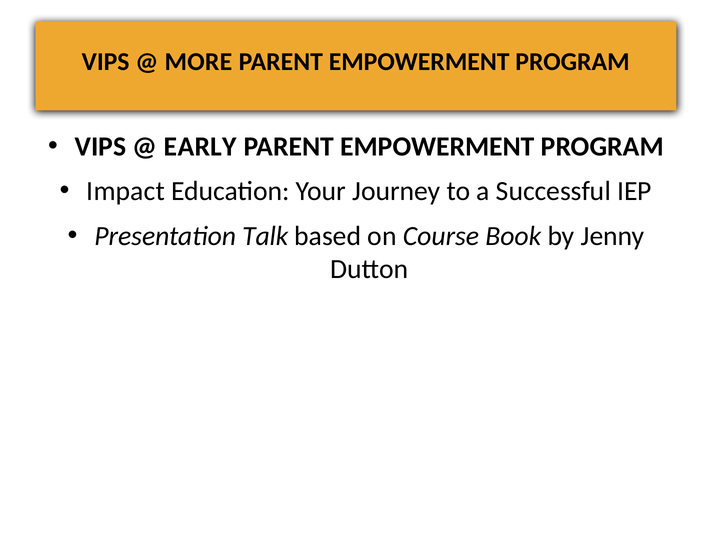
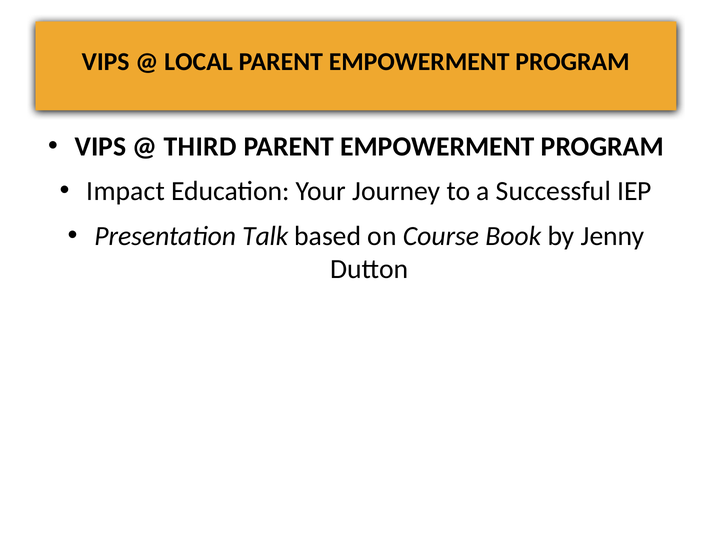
MORE: MORE -> LOCAL
EARLY: EARLY -> THIRD
